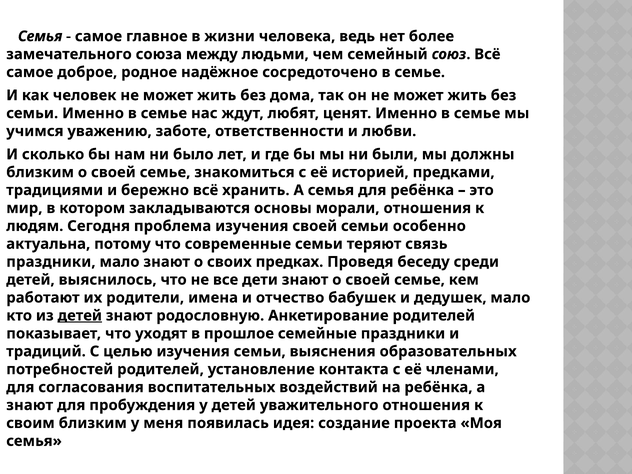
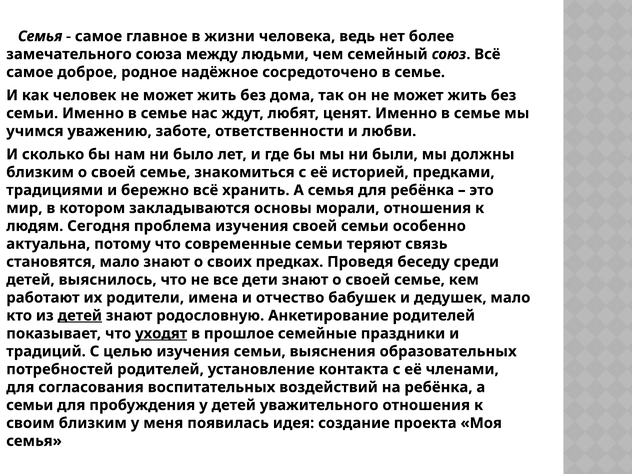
праздники at (51, 262): праздники -> становятся
уходят underline: none -> present
знают at (30, 405): знают -> семьи
